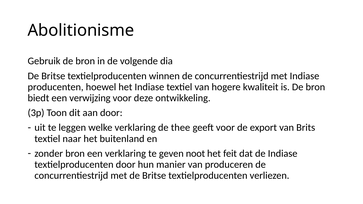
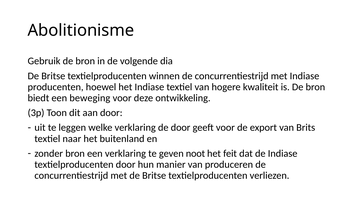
verwijzing: verwijzing -> beweging
de thee: thee -> door
